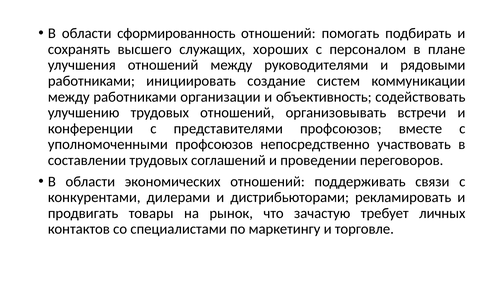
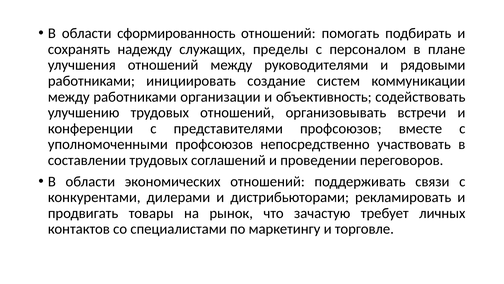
высшего: высшего -> надежду
хороших: хороших -> пределы
